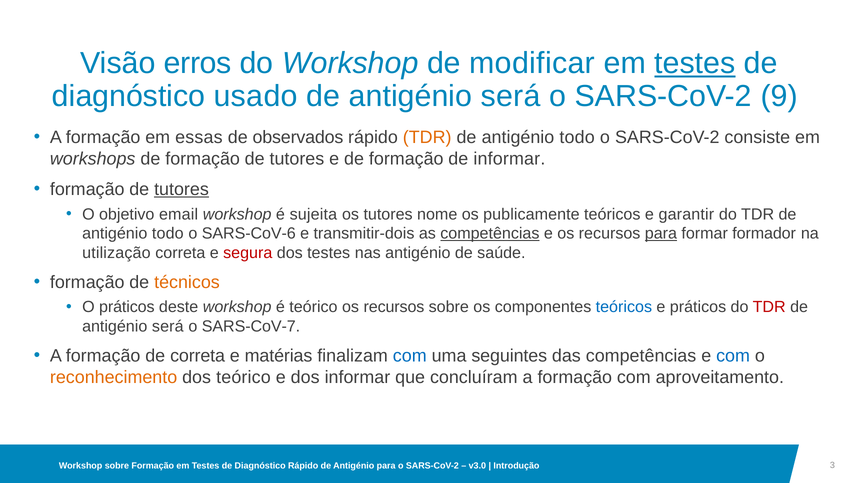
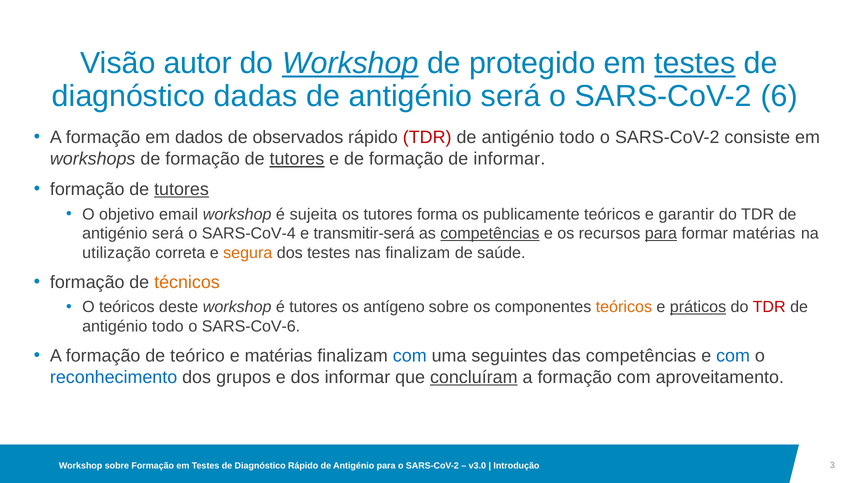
erros: erros -> autor
Workshop at (350, 63) underline: none -> present
modificar: modificar -> protegido
usado: usado -> dadas
9: 9 -> 6
essas: essas -> dados
TDR at (427, 137) colour: orange -> red
tutores at (297, 159) underline: none -> present
nome: nome -> forma
todo at (168, 233): todo -> será
SARS-CoV-6: SARS-CoV-6 -> SARS-CoV-4
transmitir-dois: transmitir-dois -> transmitir-será
formar formador: formador -> matérias
segura colour: red -> orange
nas antigénio: antigénio -> finalizam
O práticos: práticos -> teóricos
é teórico: teórico -> tutores
recursos at (394, 307): recursos -> antígeno
teóricos at (624, 307) colour: blue -> orange
práticos at (698, 307) underline: none -> present
será at (168, 326): será -> todo
SARS-CoV-7: SARS-CoV-7 -> SARS-CoV-6
de correta: correta -> teórico
reconhecimento colour: orange -> blue
dos teórico: teórico -> grupos
concluíram underline: none -> present
